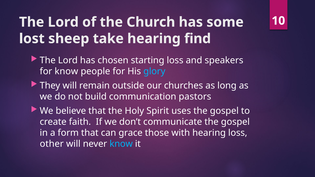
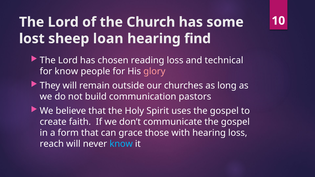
take: take -> loan
starting: starting -> reading
speakers: speakers -> technical
glory colour: light blue -> pink
other: other -> reach
